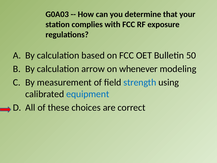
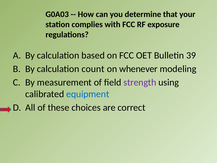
50: 50 -> 39
arrow: arrow -> count
strength colour: blue -> purple
